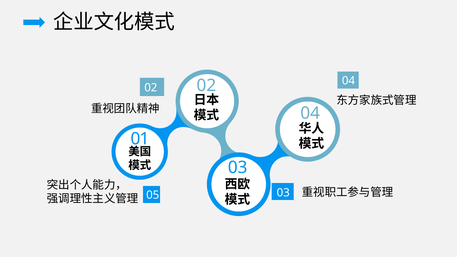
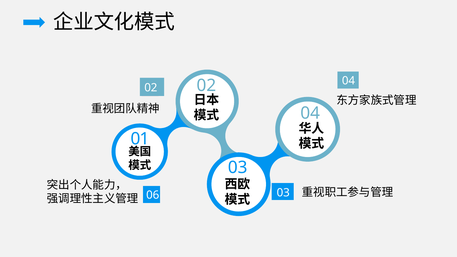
05: 05 -> 06
